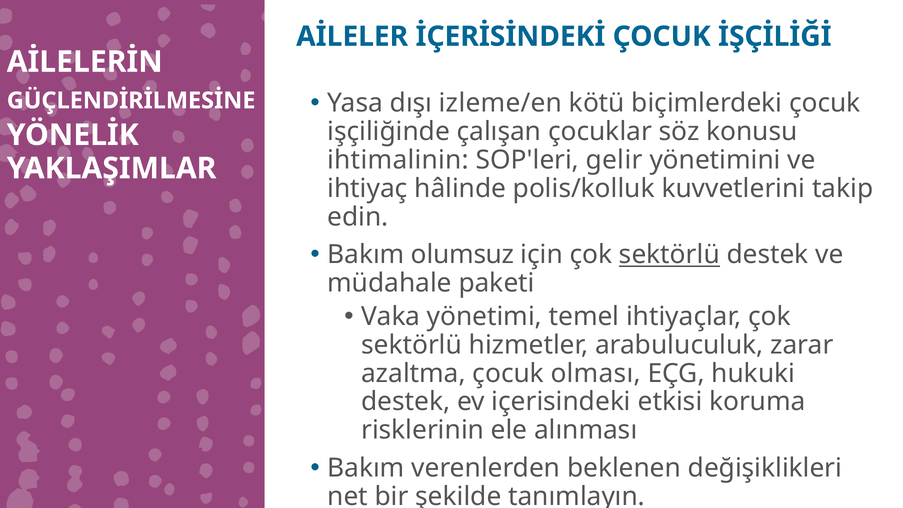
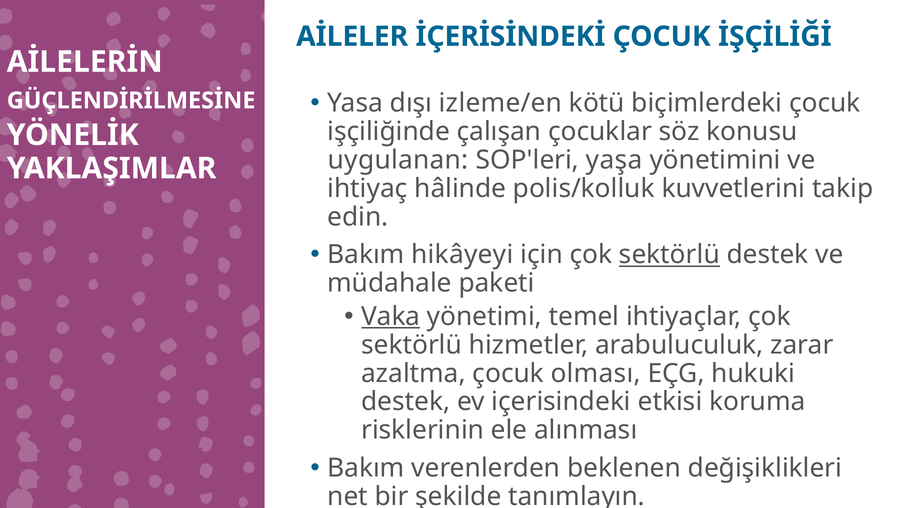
ihtimalinin: ihtimalinin -> uygulanan
gelir: gelir -> yaşa
olumsuz: olumsuz -> hikâyeyi
Vaka underline: none -> present
